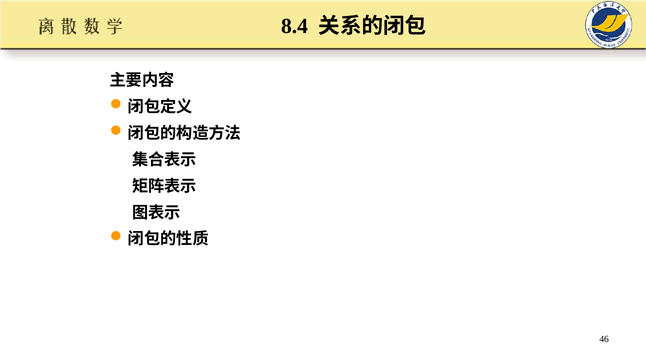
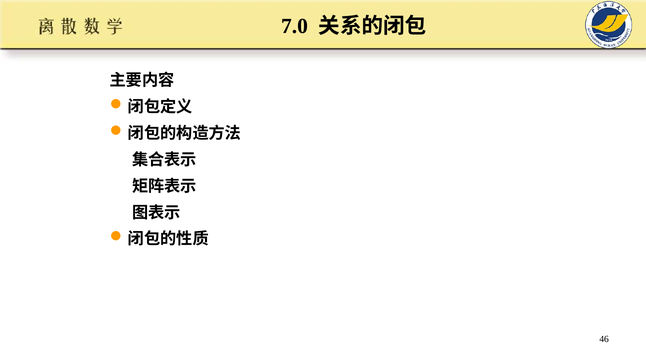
8.4: 8.4 -> 7.0
